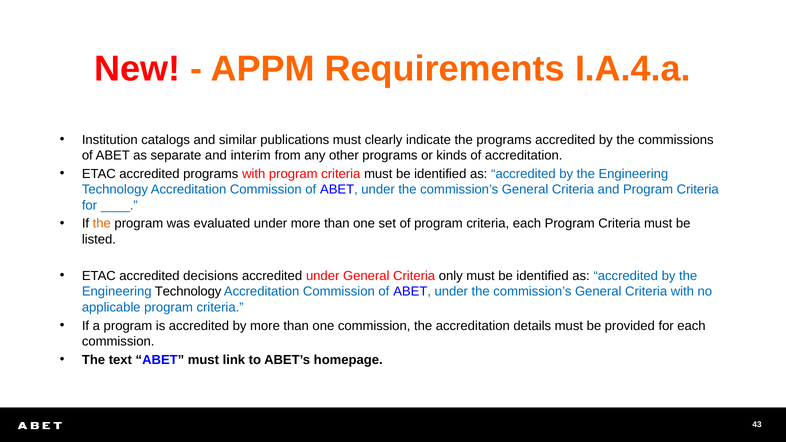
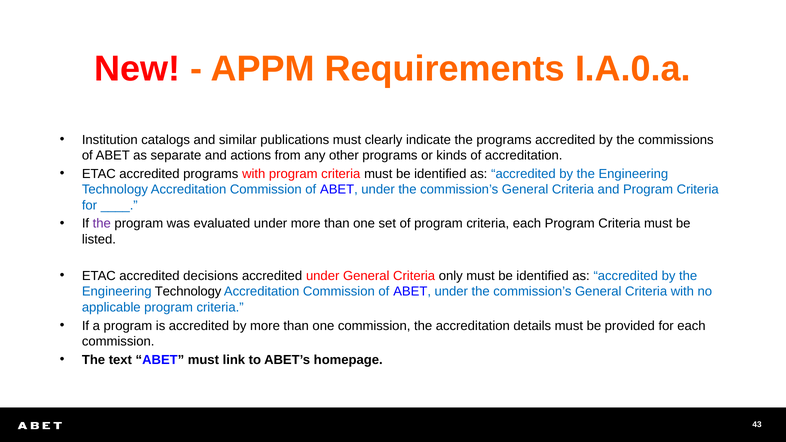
I.A.4.a: I.A.4.a -> I.A.0.a
interim: interim -> actions
the at (102, 224) colour: orange -> purple
